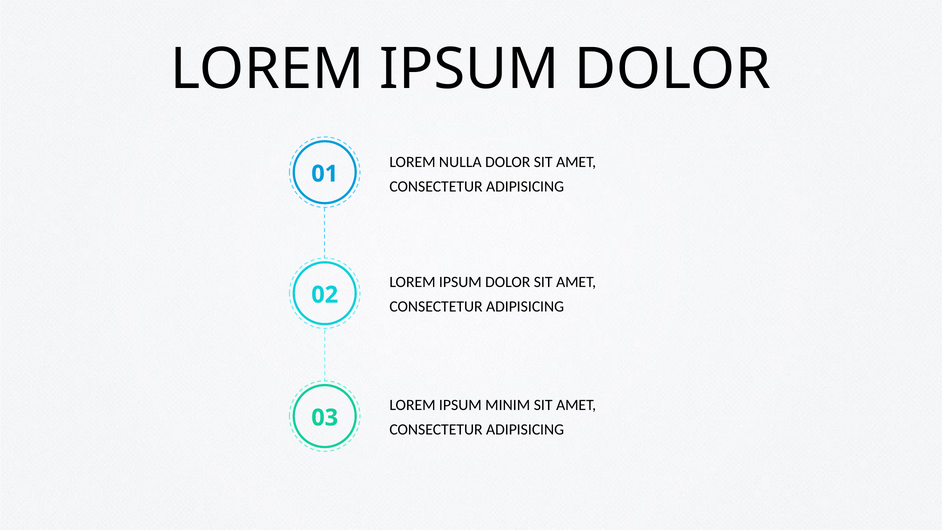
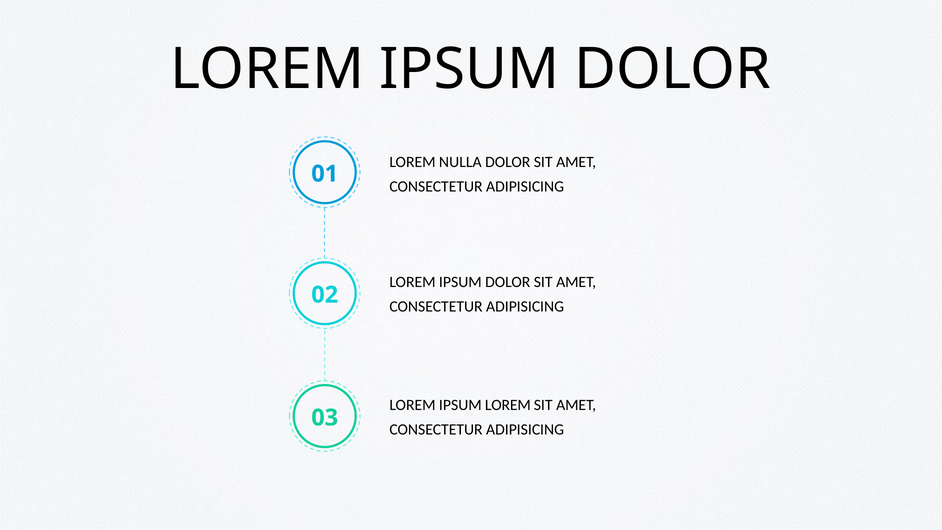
IPSUM MINIM: MINIM -> LOREM
